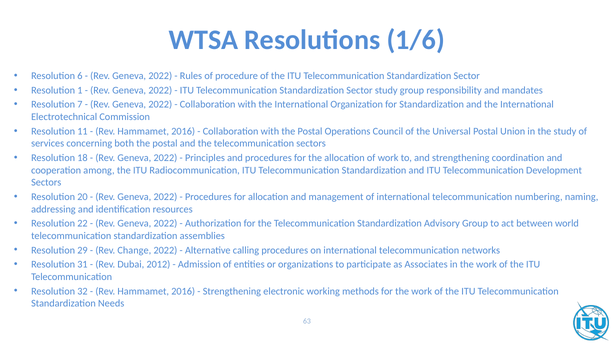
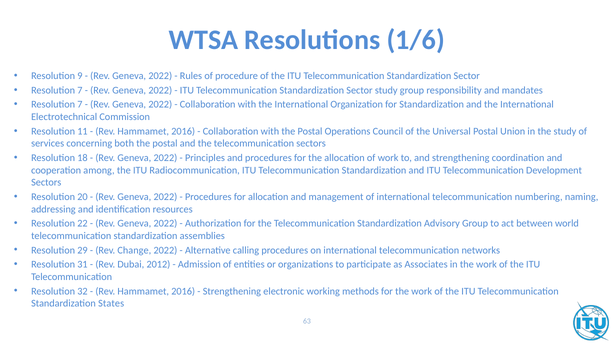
6: 6 -> 9
1 at (80, 90): 1 -> 7
Needs: Needs -> States
